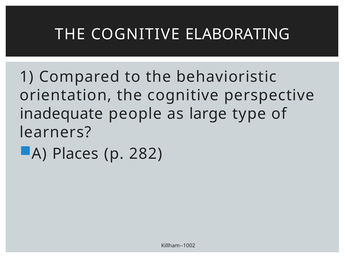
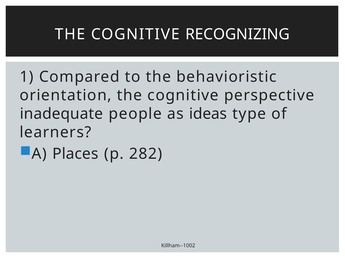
ELABORATING: ELABORATING -> RECOGNIZING
large: large -> ideas
